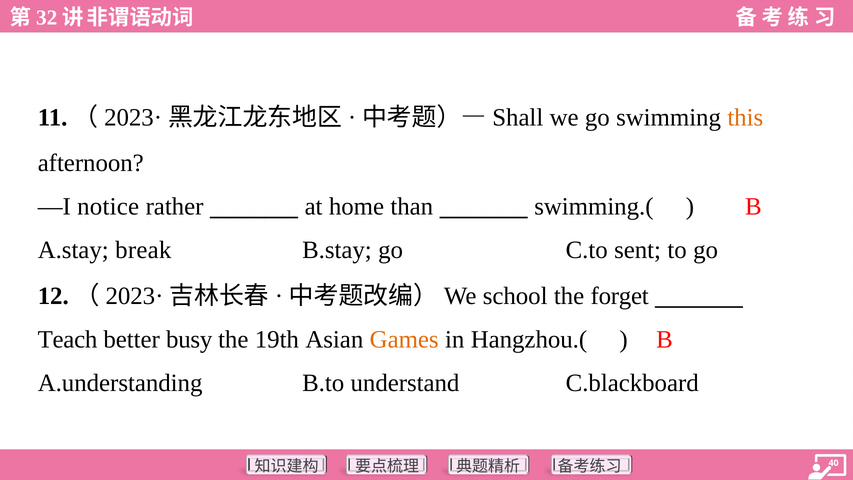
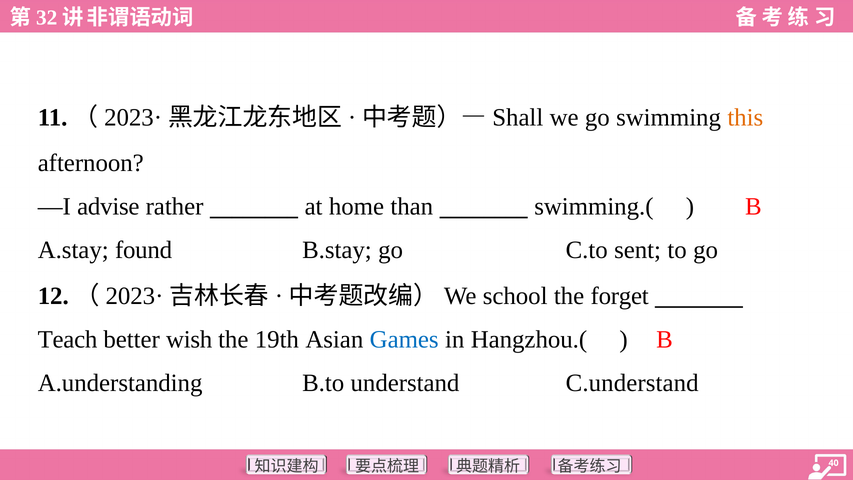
notice: notice -> advise
break: break -> found
busy: busy -> wish
Games colour: orange -> blue
C.blackboard: C.blackboard -> C.understand
